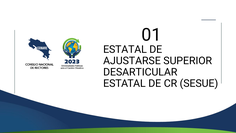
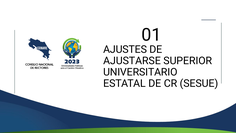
ESTATAL at (125, 49): ESTATAL -> AJUSTES
DESARTICULAR: DESARTICULAR -> UNIVERSITARIO
